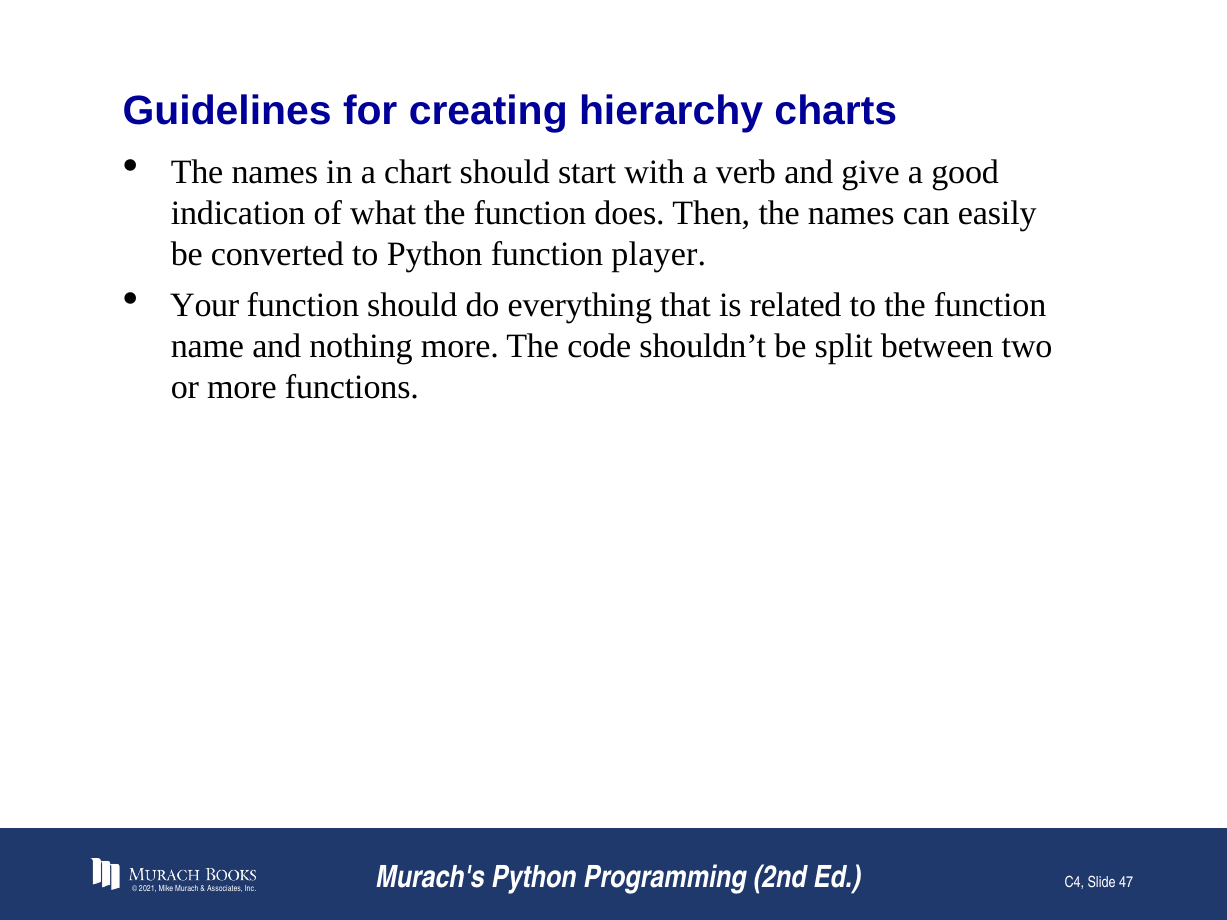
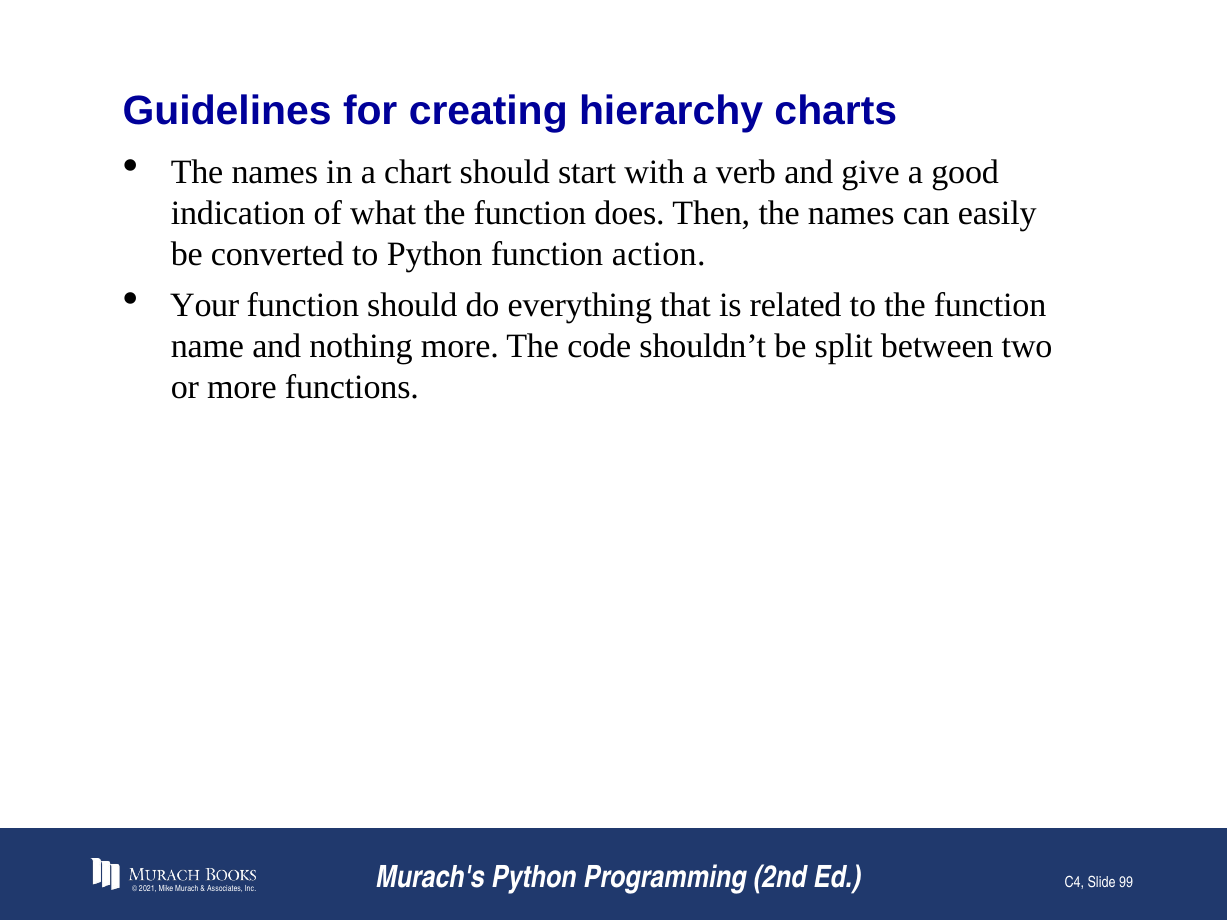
player: player -> action
47: 47 -> 99
